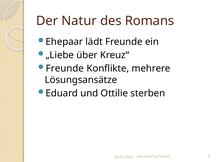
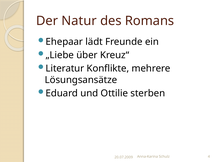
Freunde at (65, 68): Freunde -> Literatur
